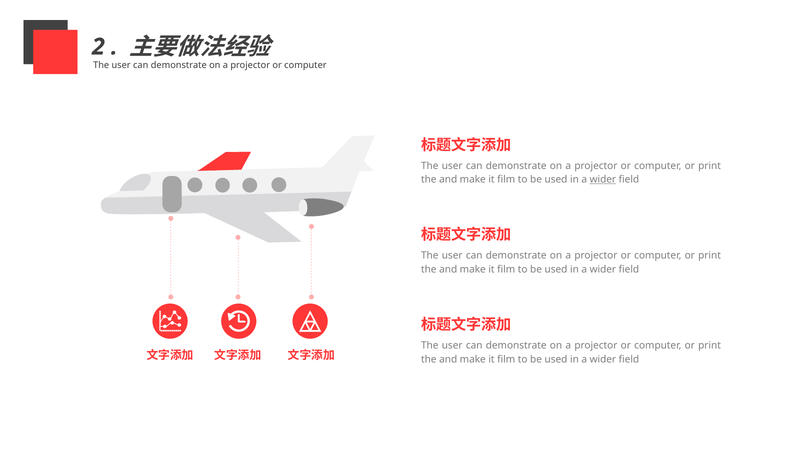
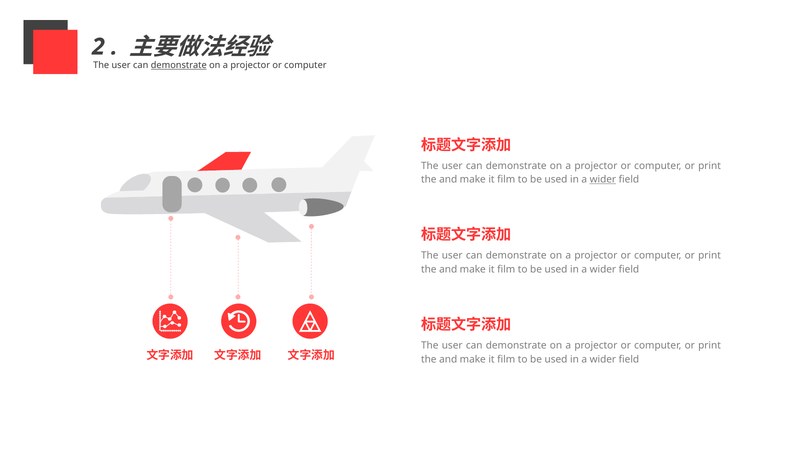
demonstrate at (179, 65) underline: none -> present
